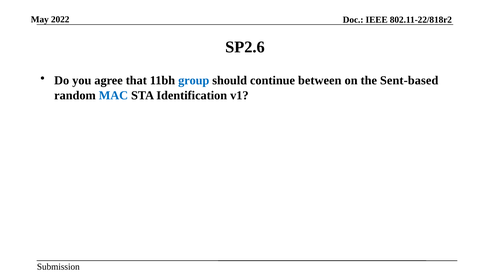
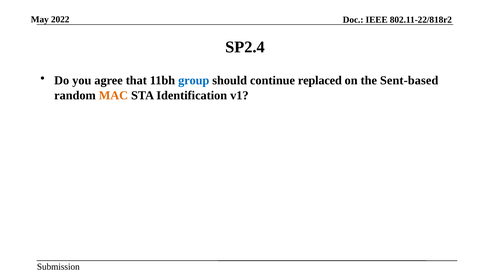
SP2.6: SP2.6 -> SP2.4
between: between -> replaced
MAC colour: blue -> orange
